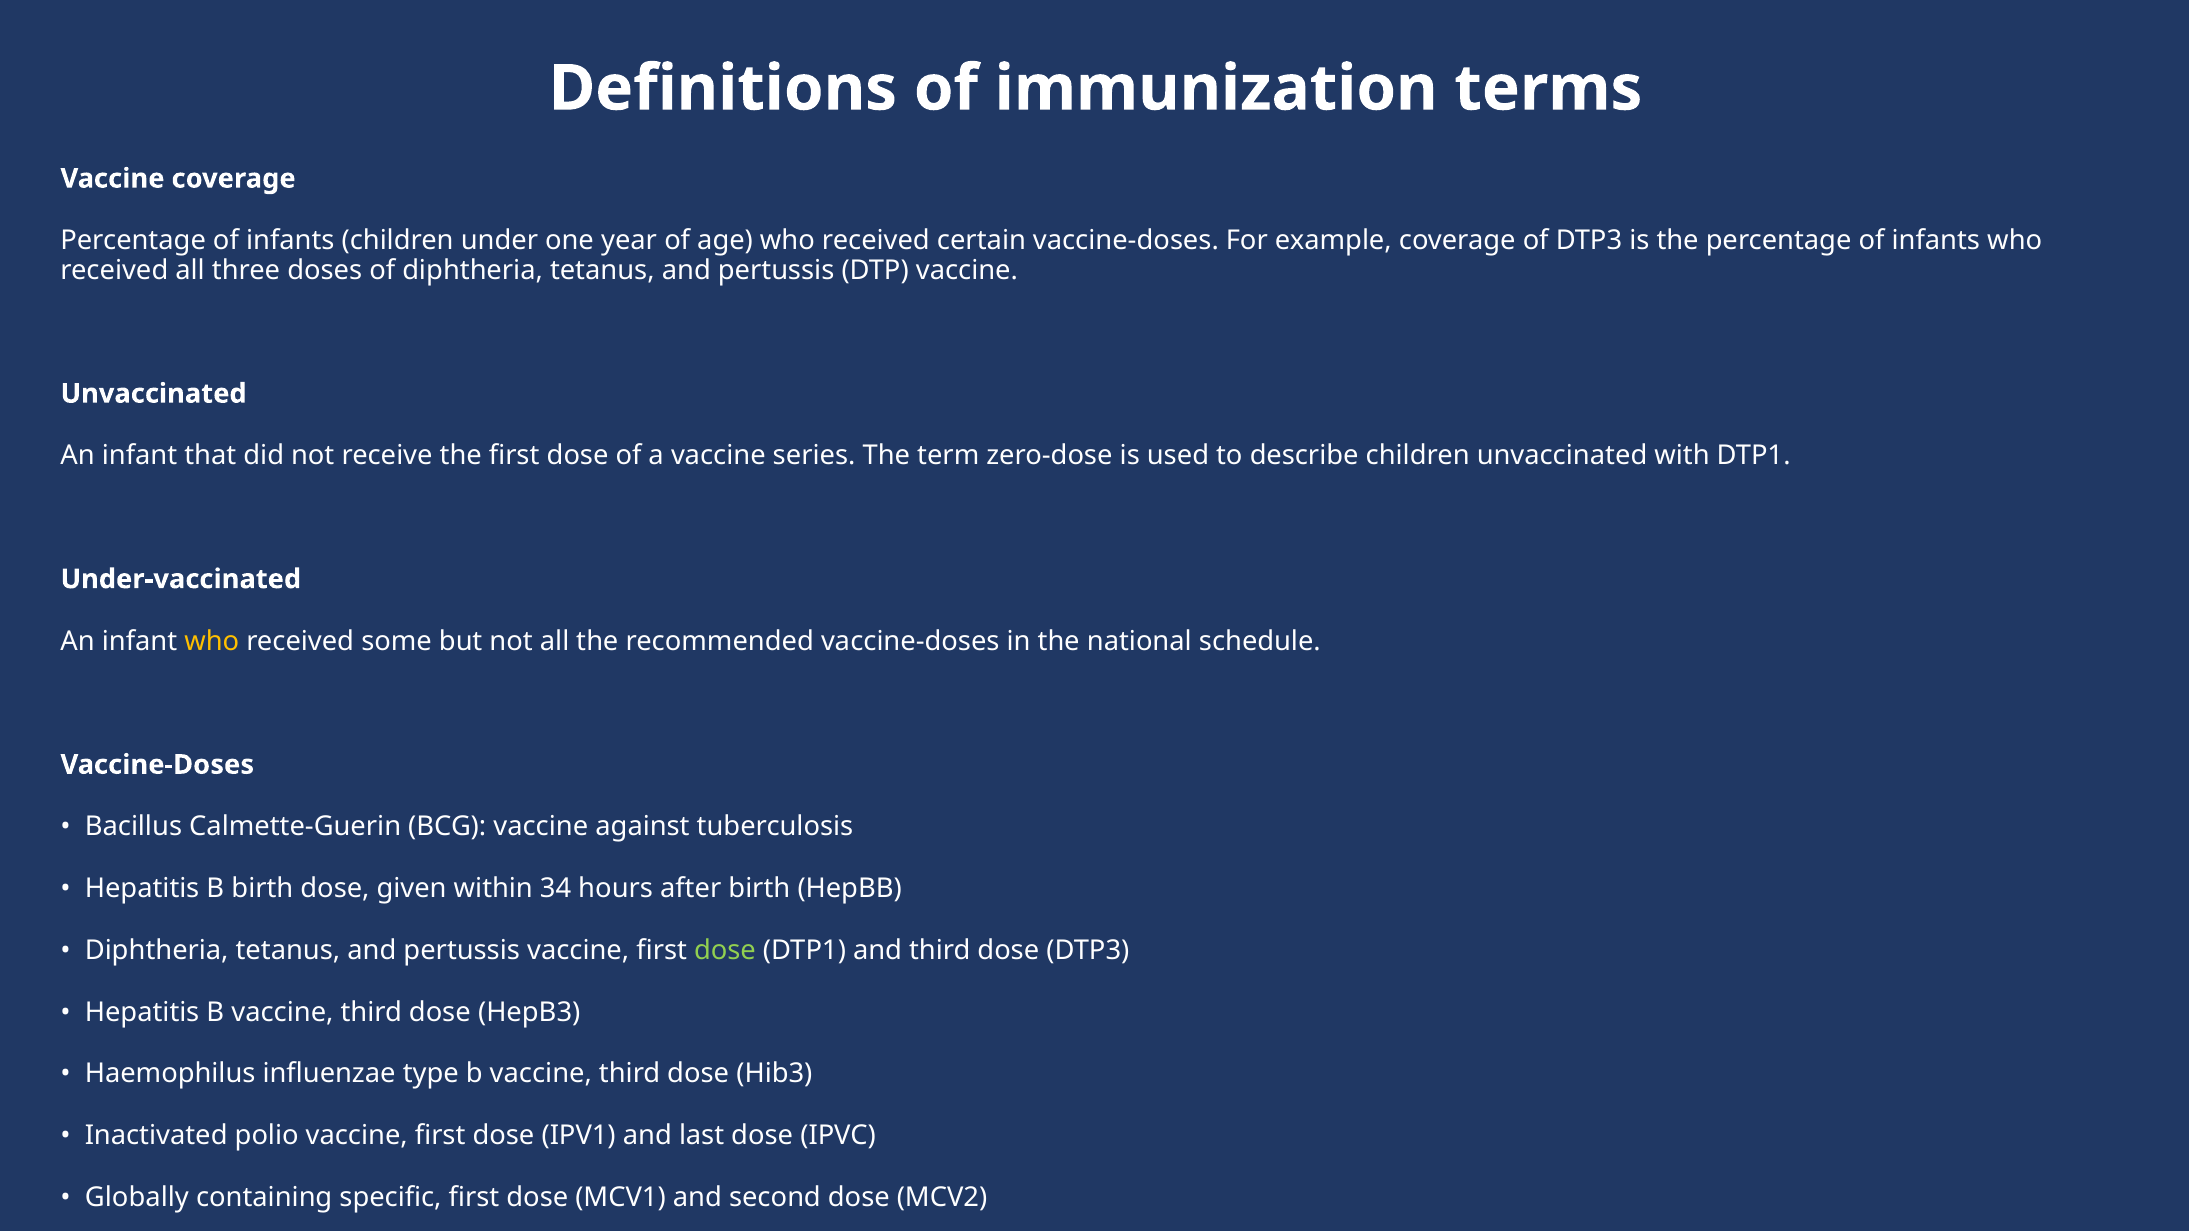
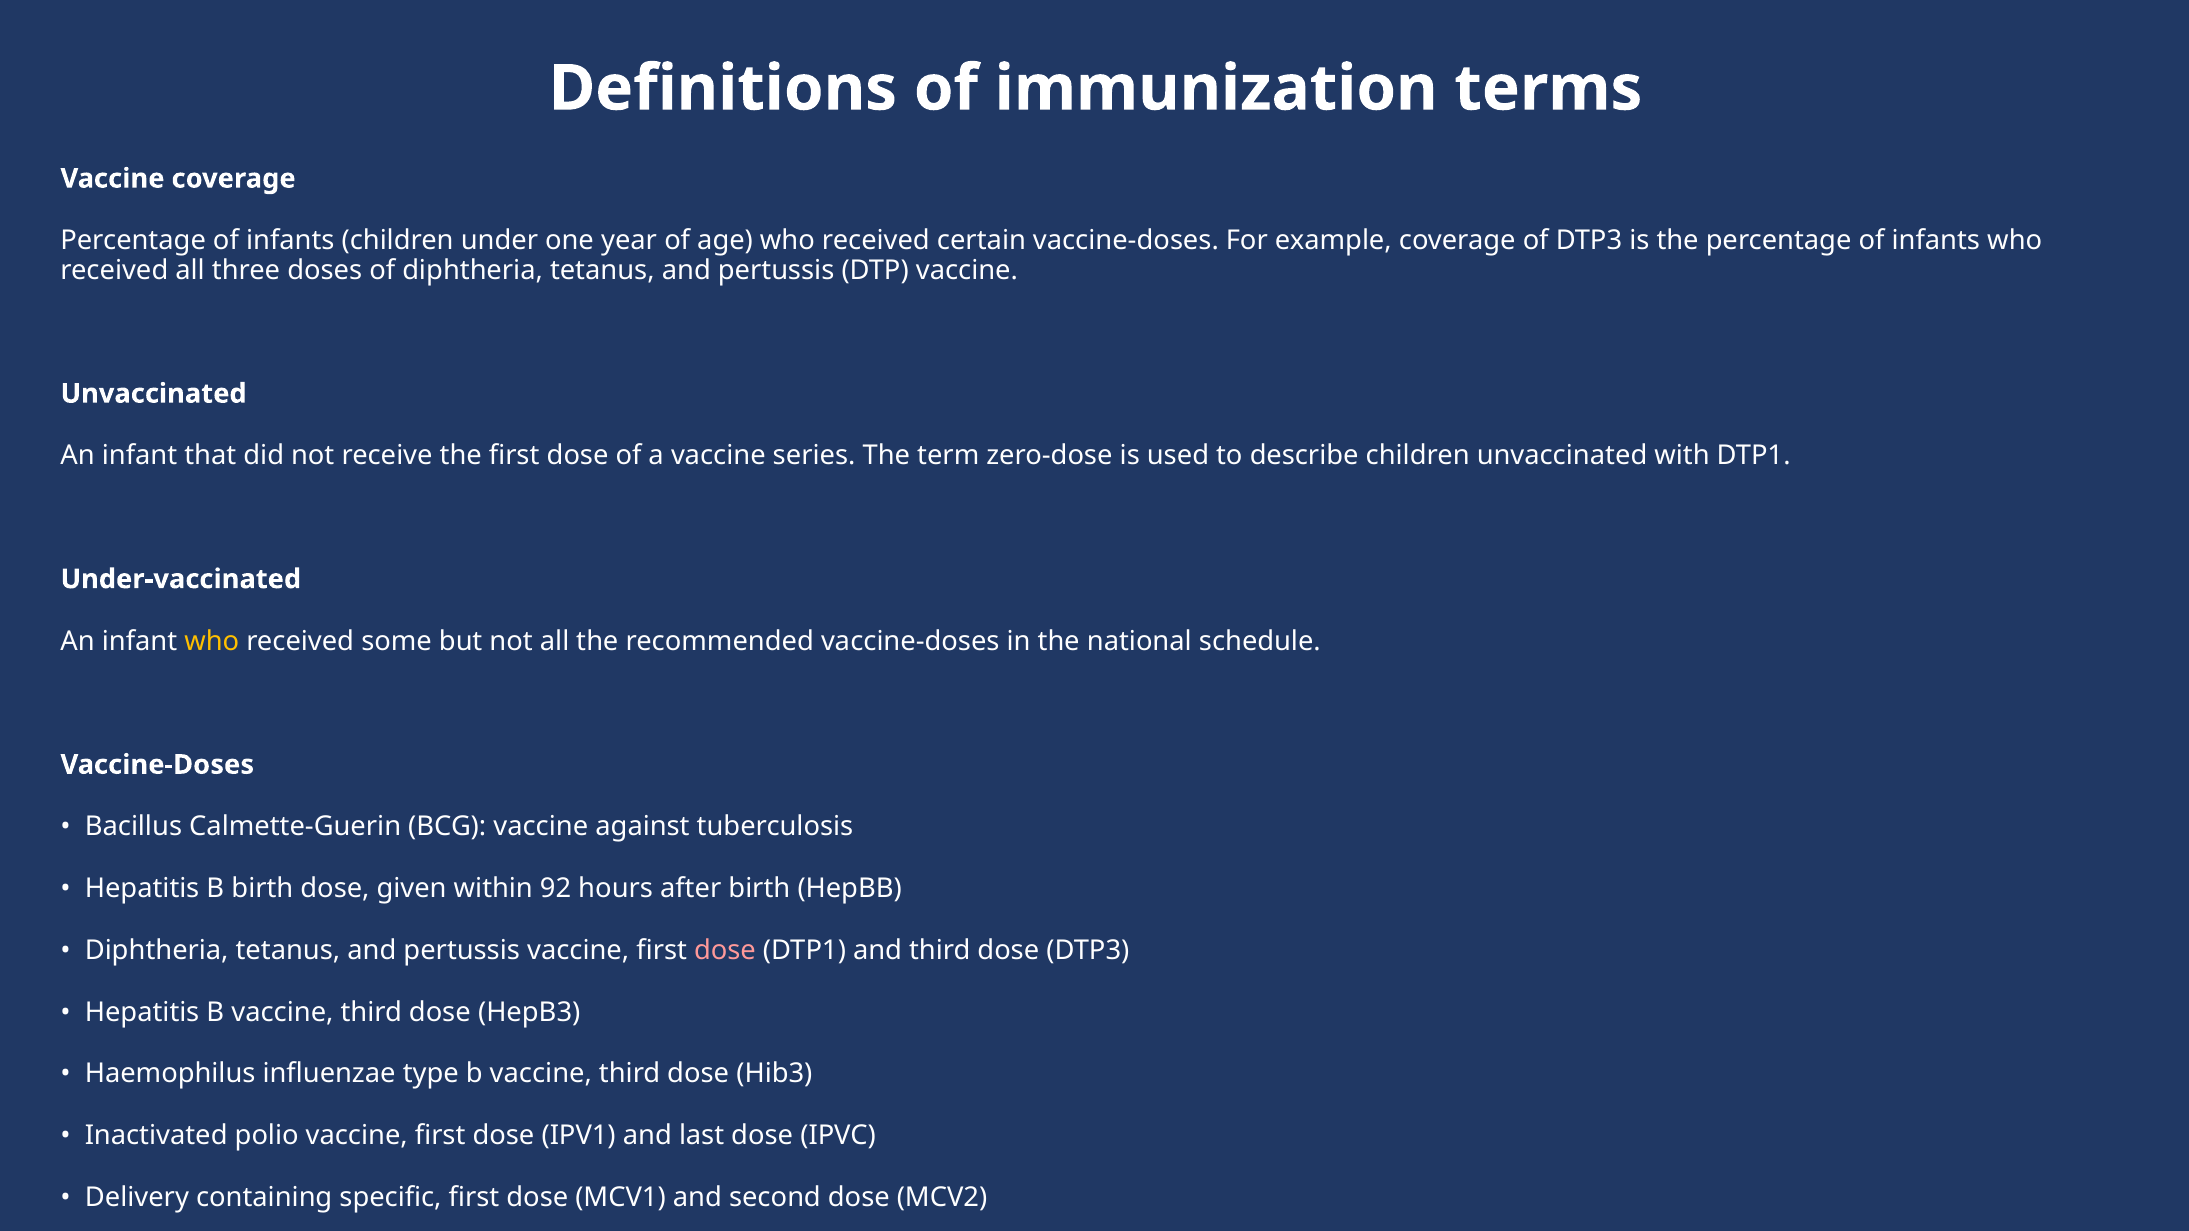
34: 34 -> 92
dose at (725, 950) colour: light green -> pink
Globally: Globally -> Delivery
